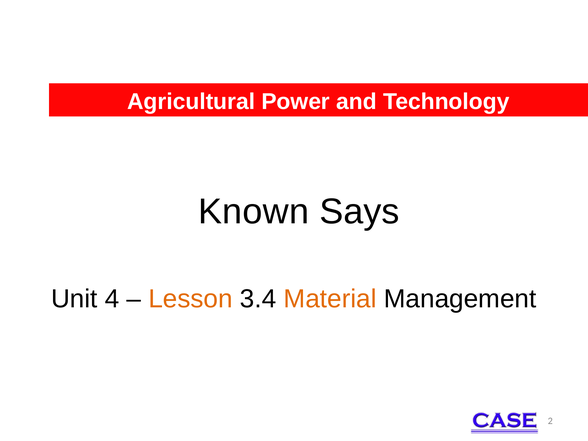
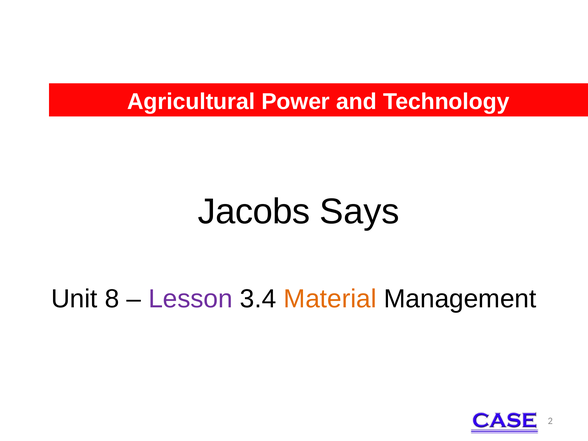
Known: Known -> Jacobs
4: 4 -> 8
Lesson colour: orange -> purple
